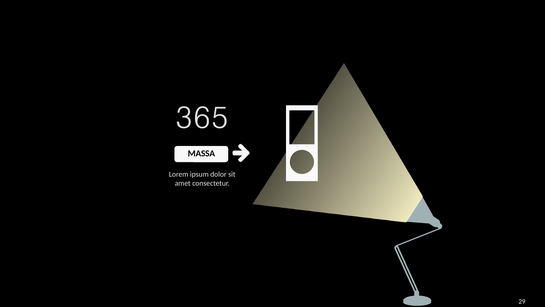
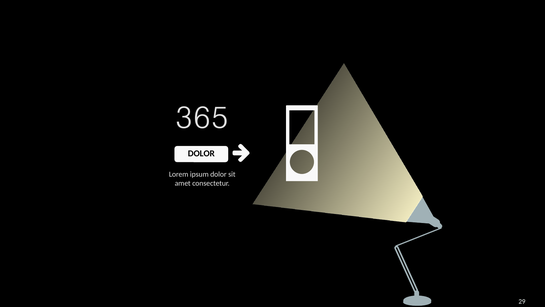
MASSA at (201, 153): MASSA -> DOLOR
